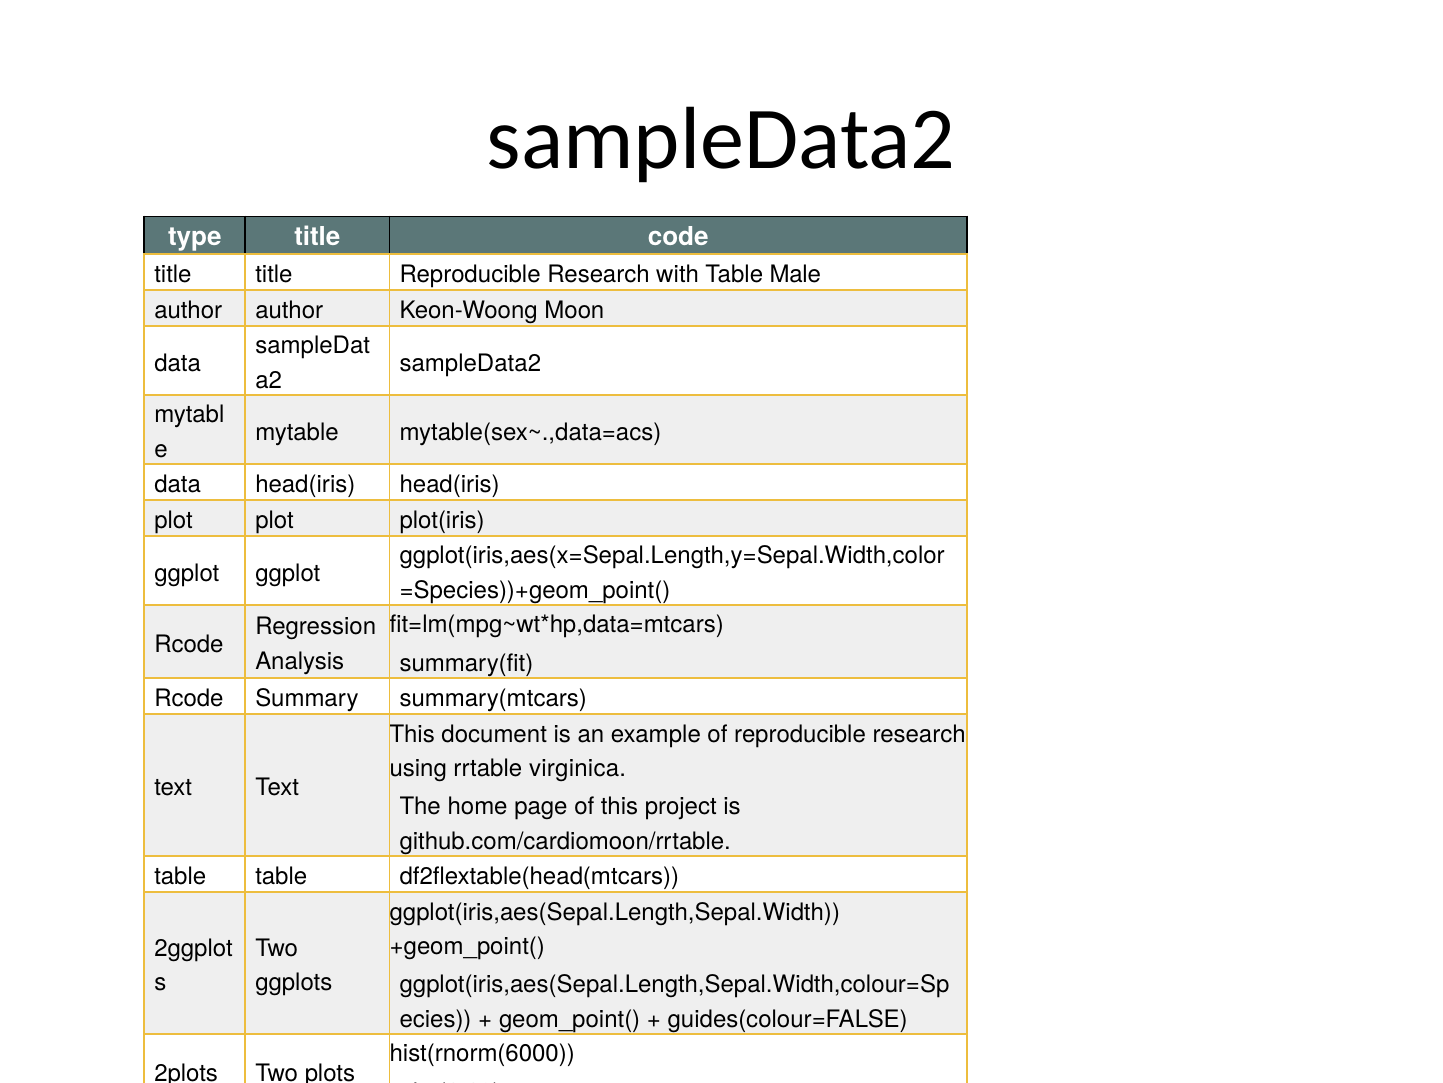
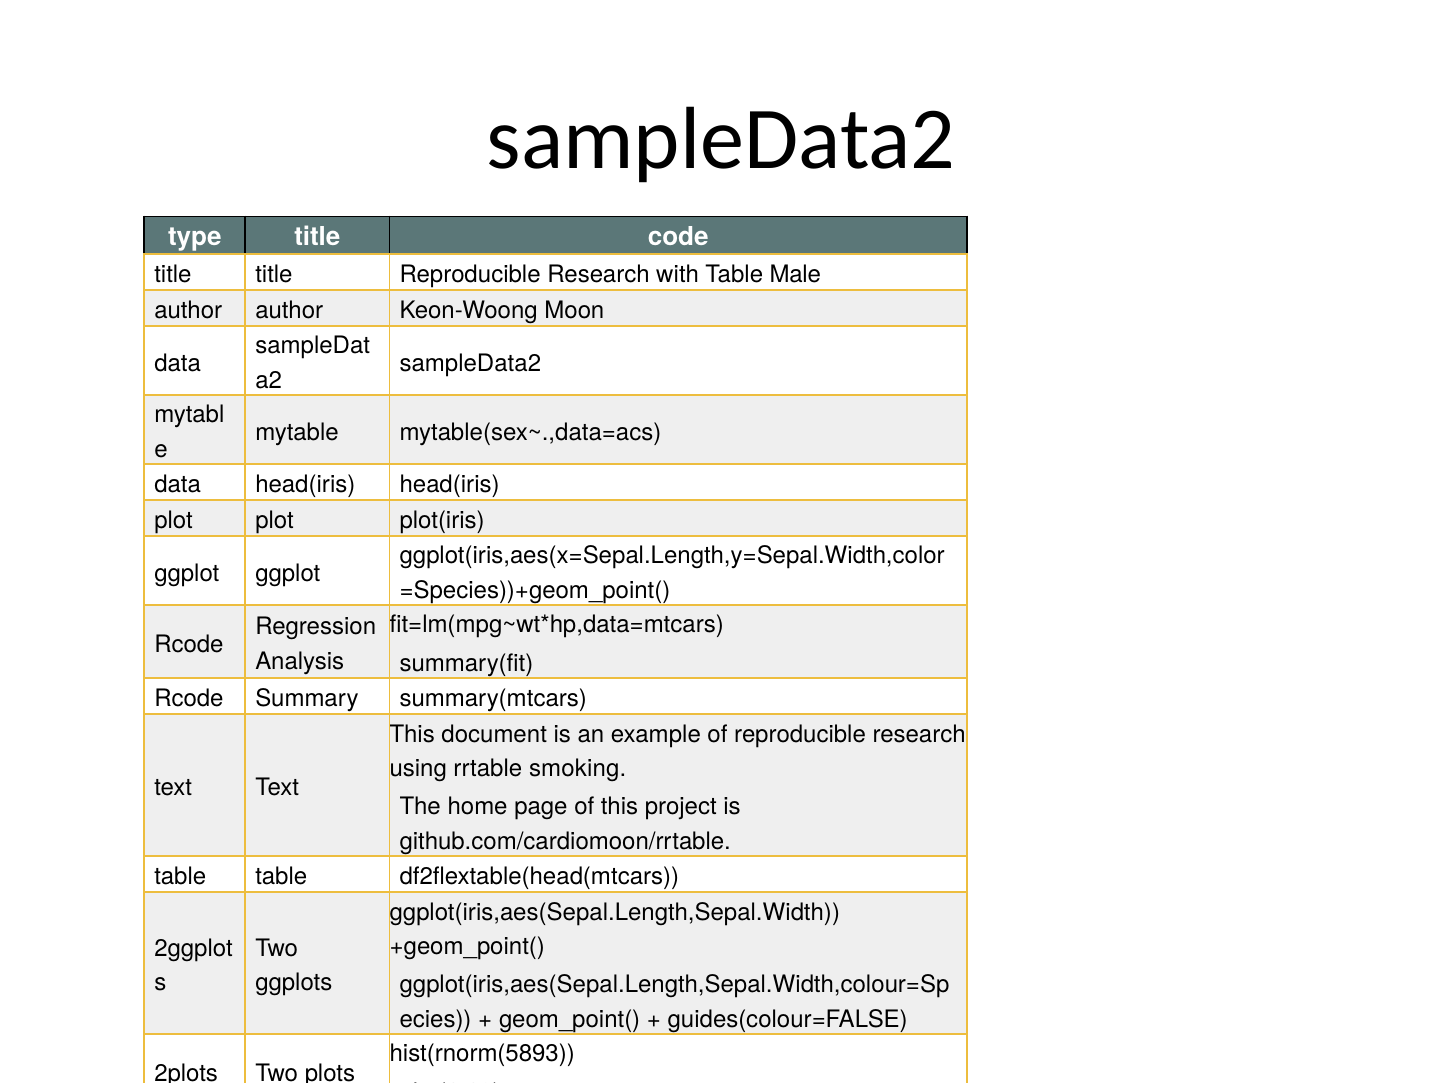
virginica: virginica -> smoking
hist(rnorm(6000: hist(rnorm(6000 -> hist(rnorm(5893
